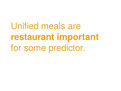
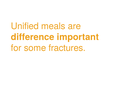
restaurant: restaurant -> difference
predictor: predictor -> fractures
